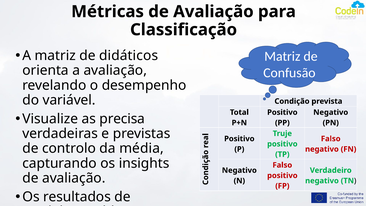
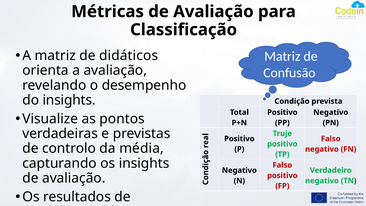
do variável: variável -> insights
precisa: precisa -> pontos
